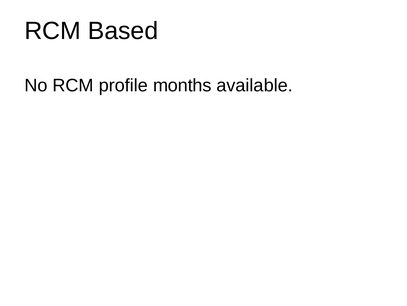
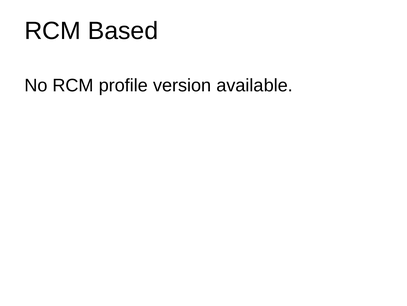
months: months -> version
